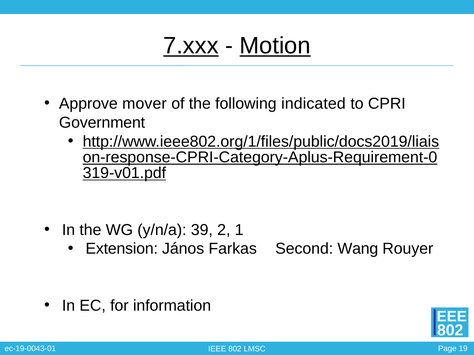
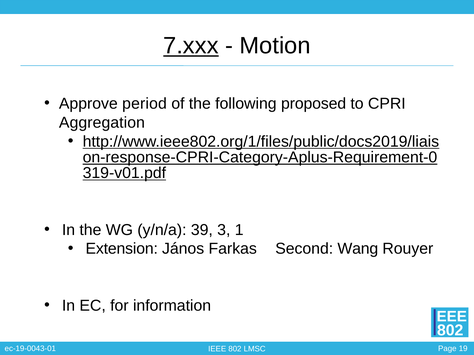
Motion underline: present -> none
mover: mover -> period
indicated: indicated -> proposed
Government: Government -> Aggregation
2: 2 -> 3
